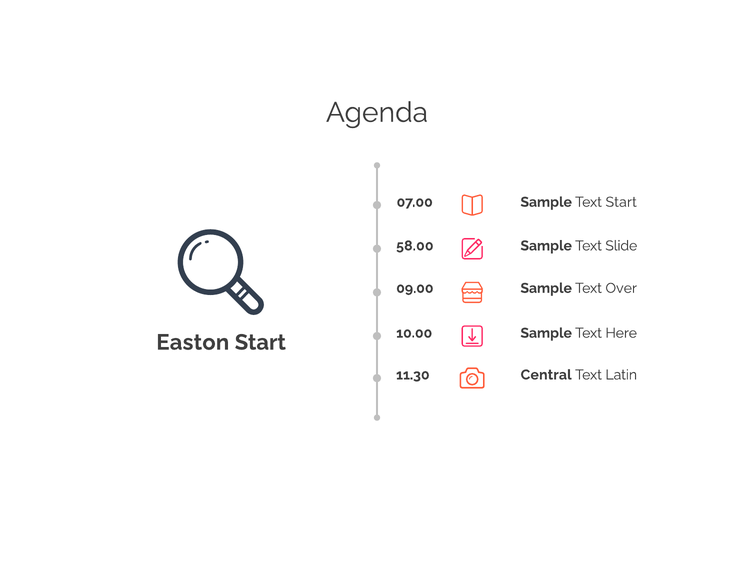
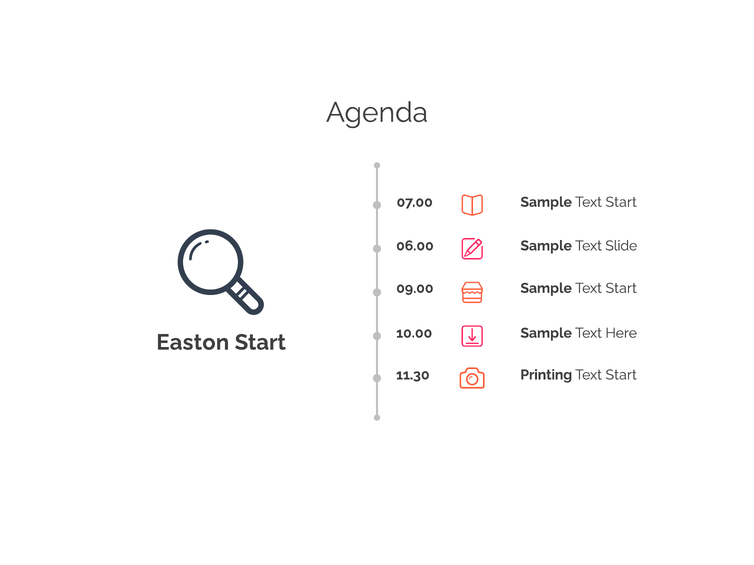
58.00: 58.00 -> 06.00
Over at (621, 288): Over -> Start
Central: Central -> Printing
Latin at (621, 375): Latin -> Start
